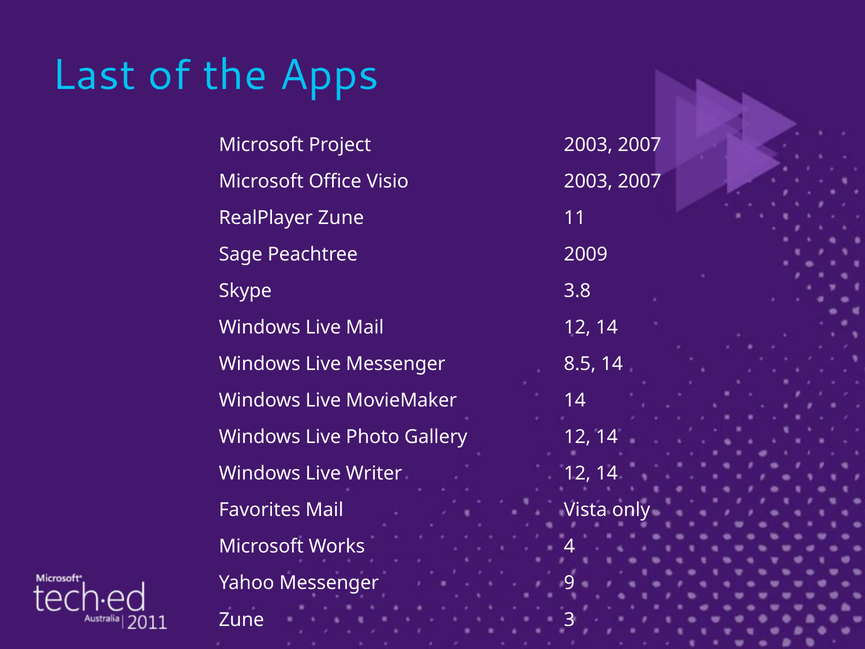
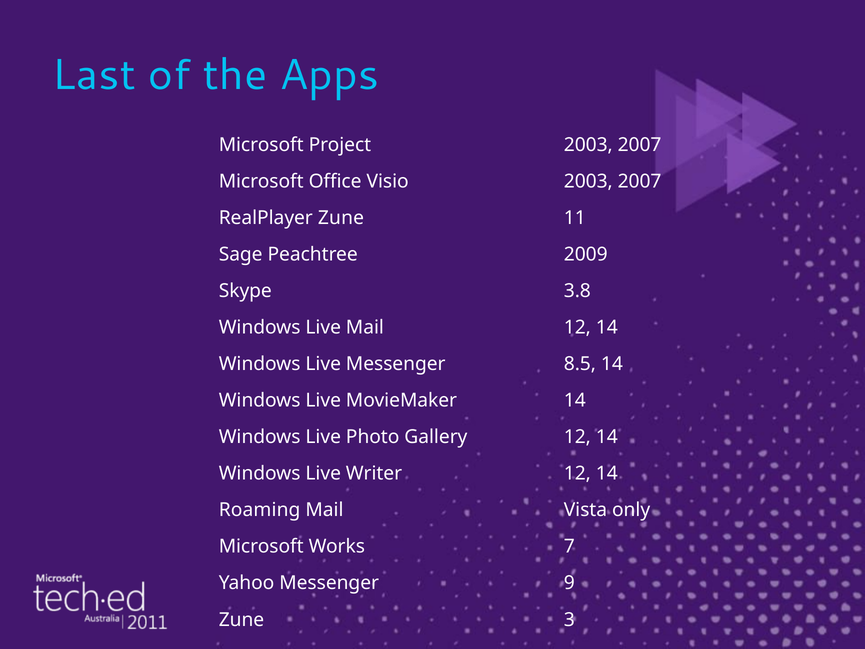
Favorites: Favorites -> Roaming
4: 4 -> 7
